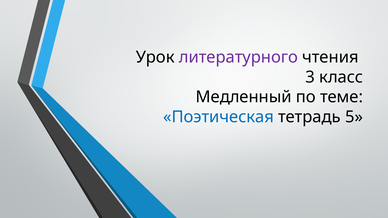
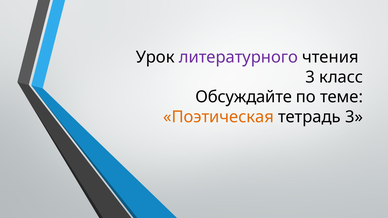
Медленный: Медленный -> Обсуждайте
Поэтическая colour: blue -> orange
тетрадь 5: 5 -> 3
